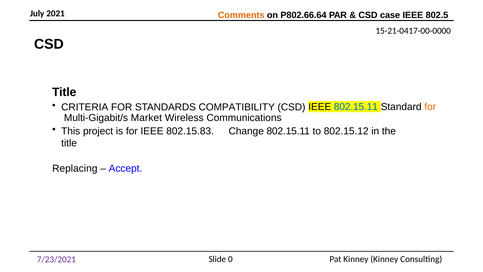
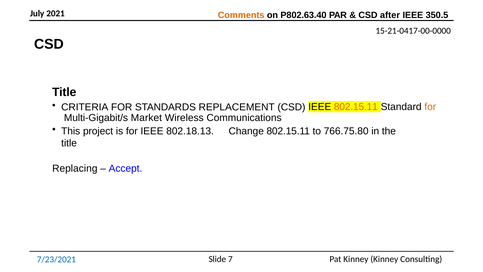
P802.66.64: P802.66.64 -> P802.63.40
case: case -> after
802.5: 802.5 -> 350.5
COMPATIBILITY: COMPATIBILITY -> REPLACEMENT
802.15.11 at (356, 107) colour: blue -> orange
802.15.83: 802.15.83 -> 802.18.13
802.15.12: 802.15.12 -> 766.75.80
0: 0 -> 7
7/23/2021 colour: purple -> blue
